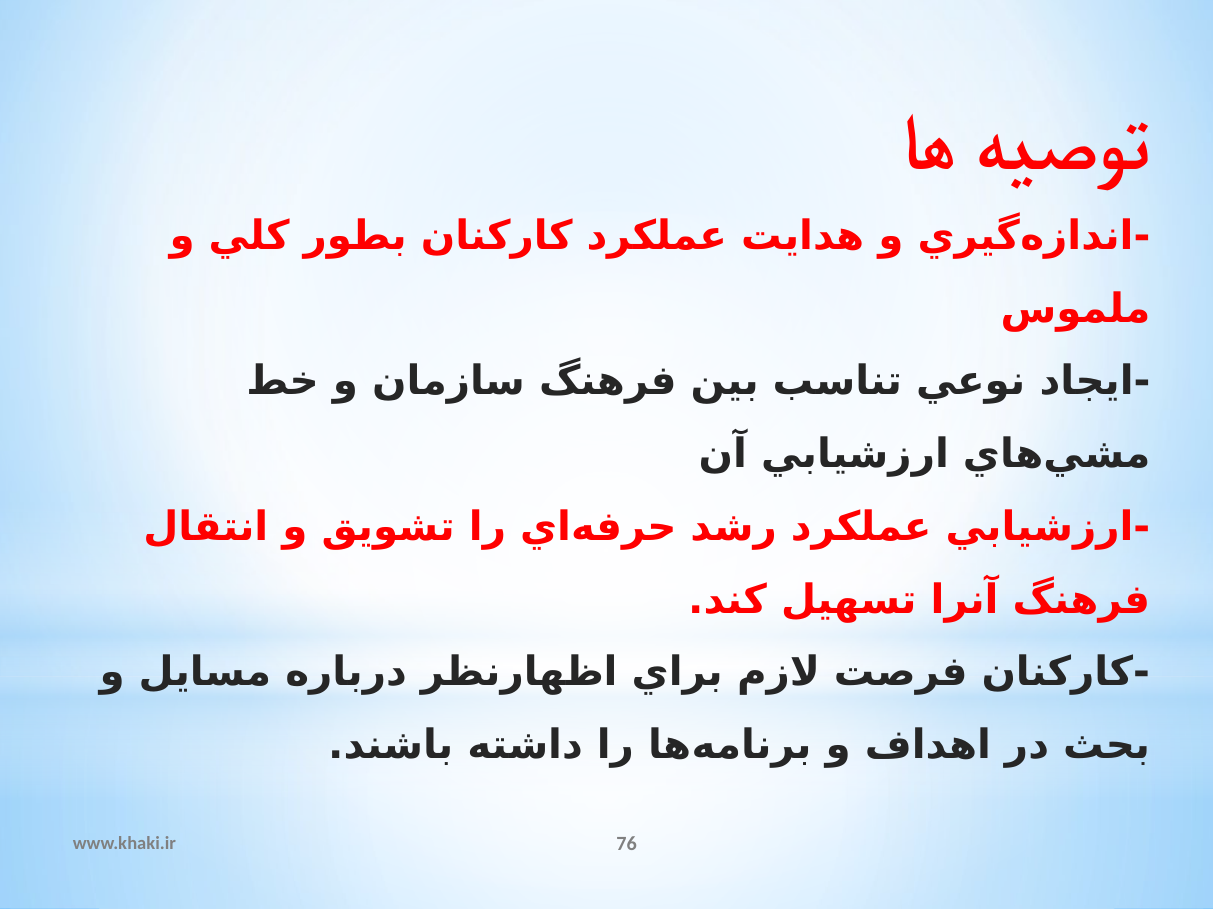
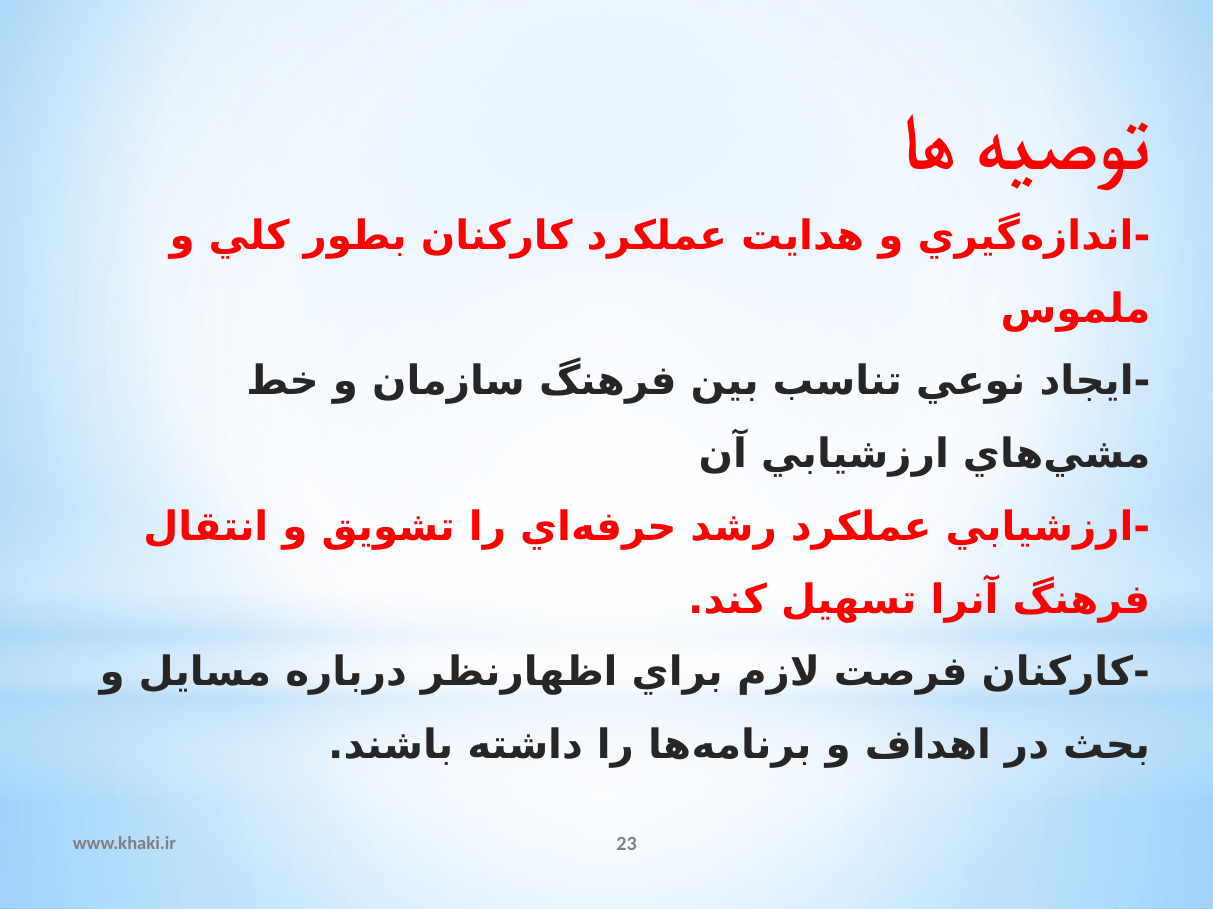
76: 76 -> 23
